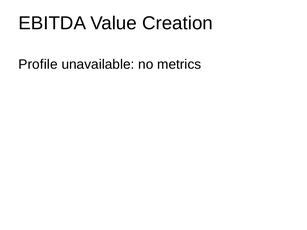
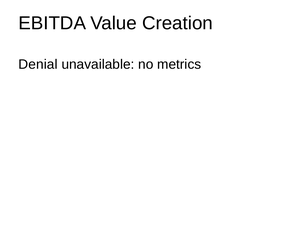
Profile: Profile -> Denial
